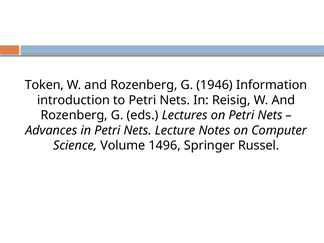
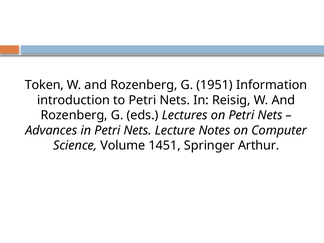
1946: 1946 -> 1951
1496: 1496 -> 1451
Russel: Russel -> Arthur
